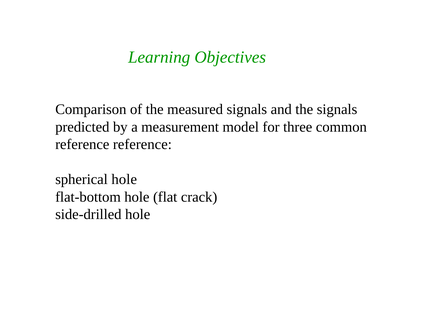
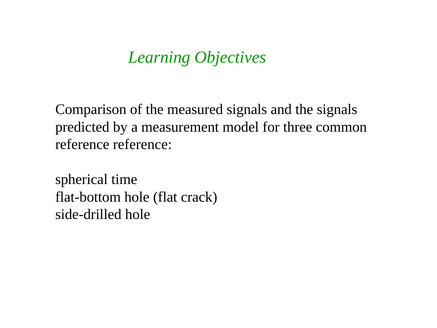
spherical hole: hole -> time
